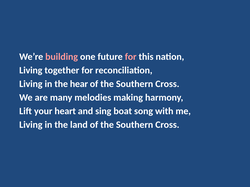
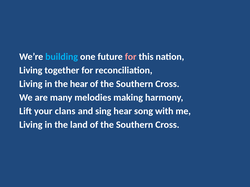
building colour: pink -> light blue
heart: heart -> clans
sing boat: boat -> hear
